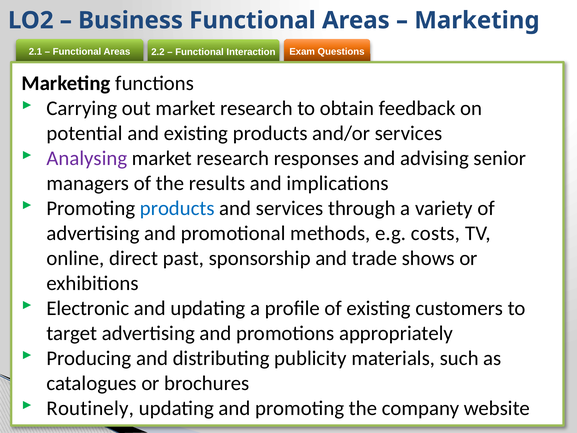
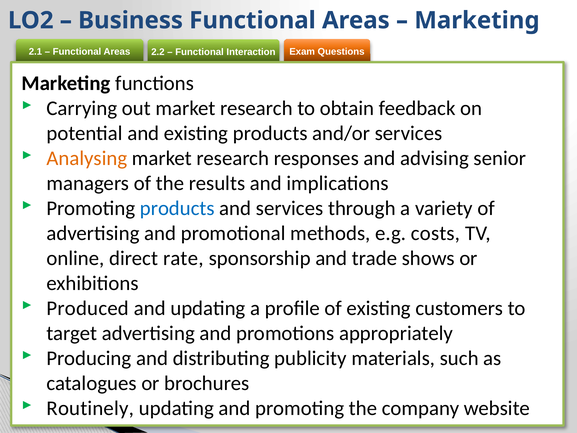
Analysing colour: purple -> orange
past: past -> rate
Electronic: Electronic -> Produced
